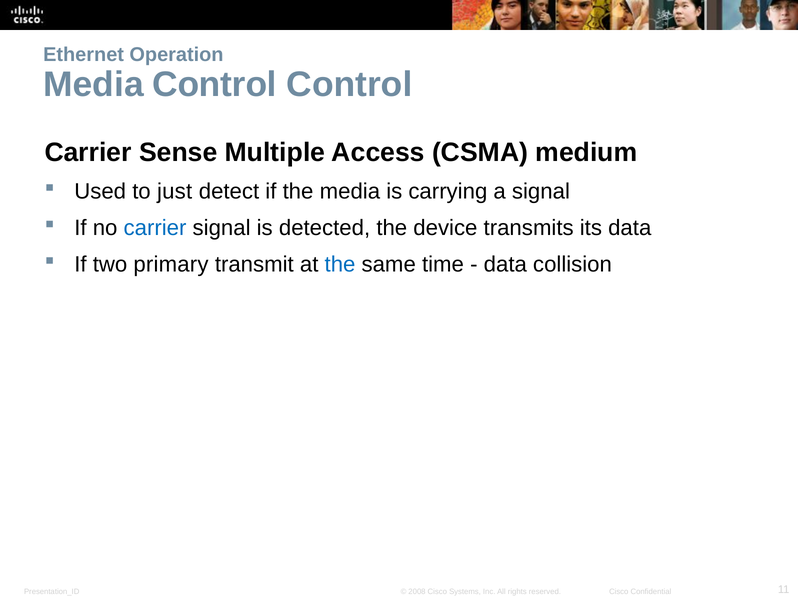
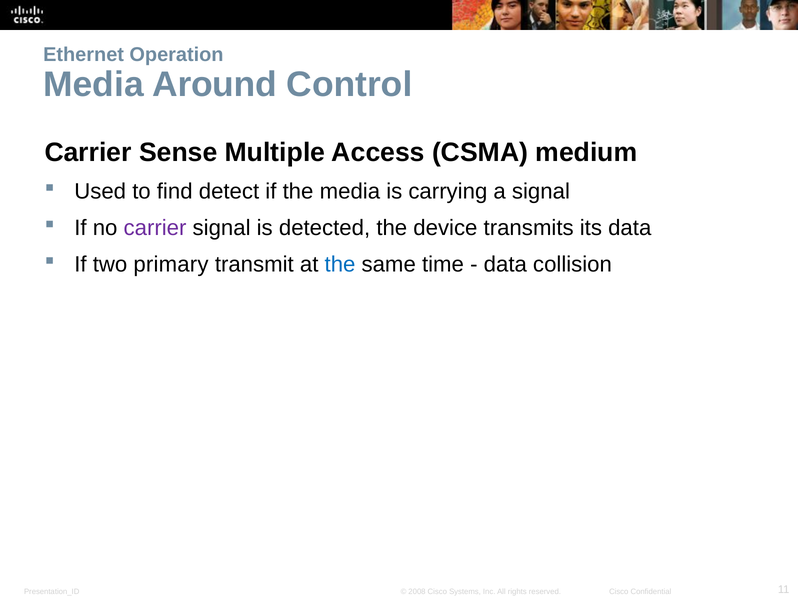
Media Control: Control -> Around
just: just -> find
carrier at (155, 228) colour: blue -> purple
